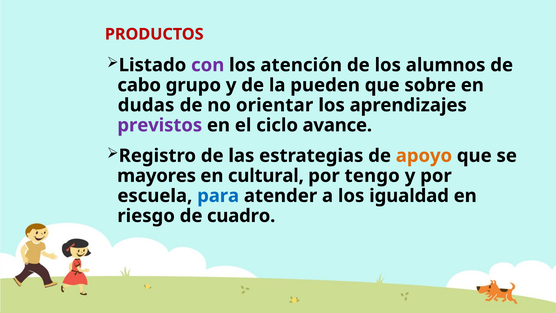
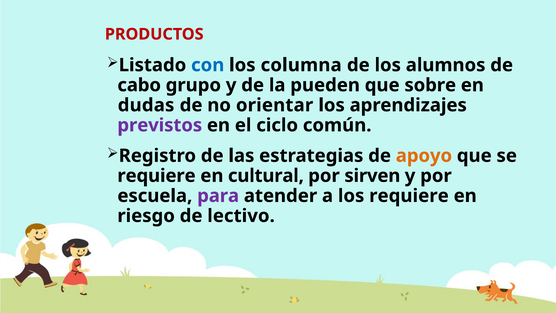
con colour: purple -> blue
atención: atención -> columna
avance: avance -> común
mayores at (157, 176): mayores -> requiere
tengo: tengo -> sirven
para colour: blue -> purple
los igualdad: igualdad -> requiere
cuadro: cuadro -> lectivo
